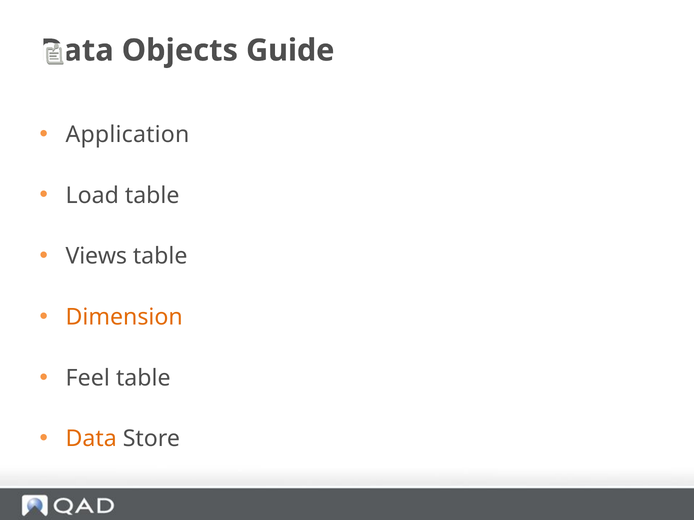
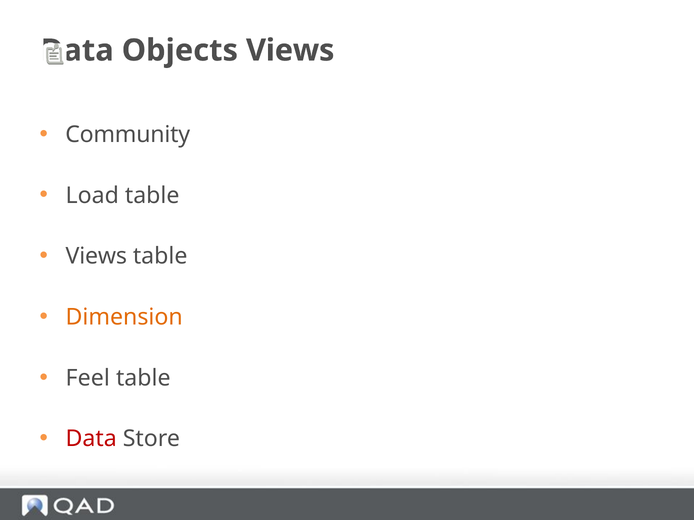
Objects Guide: Guide -> Views
Application: Application -> Community
Data at (91, 439) colour: orange -> red
